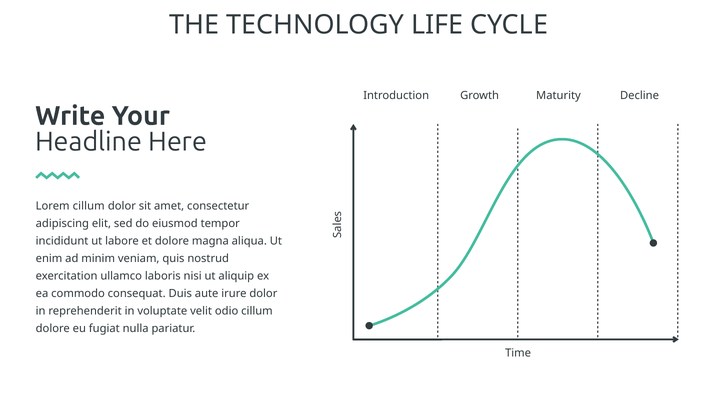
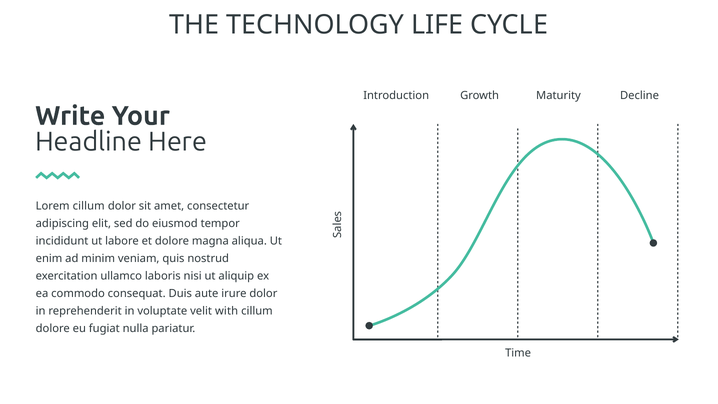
odio: odio -> with
